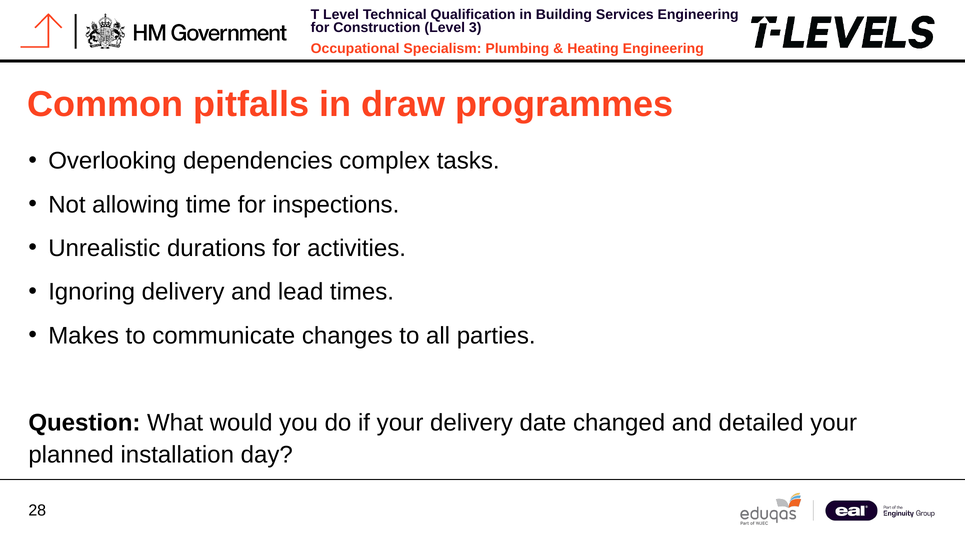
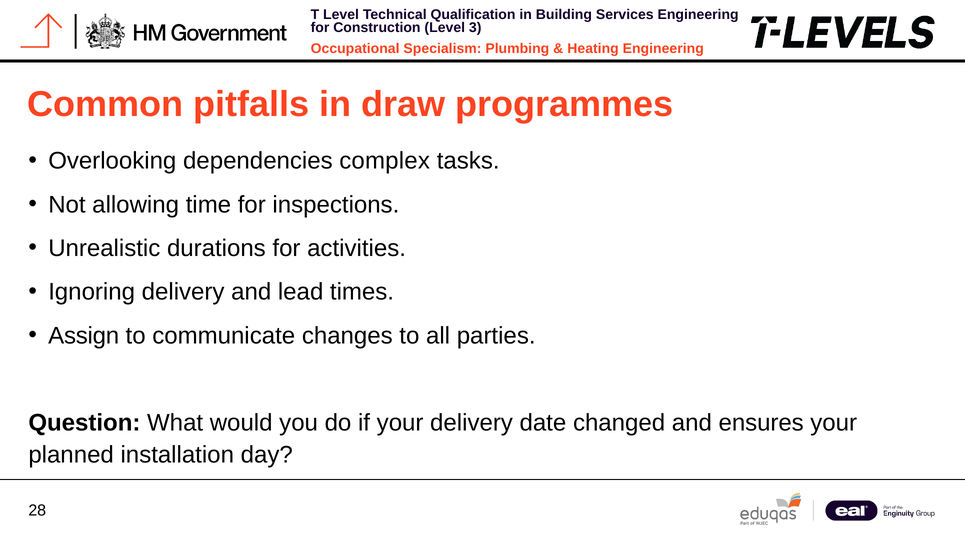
Makes: Makes -> Assign
detailed: detailed -> ensures
